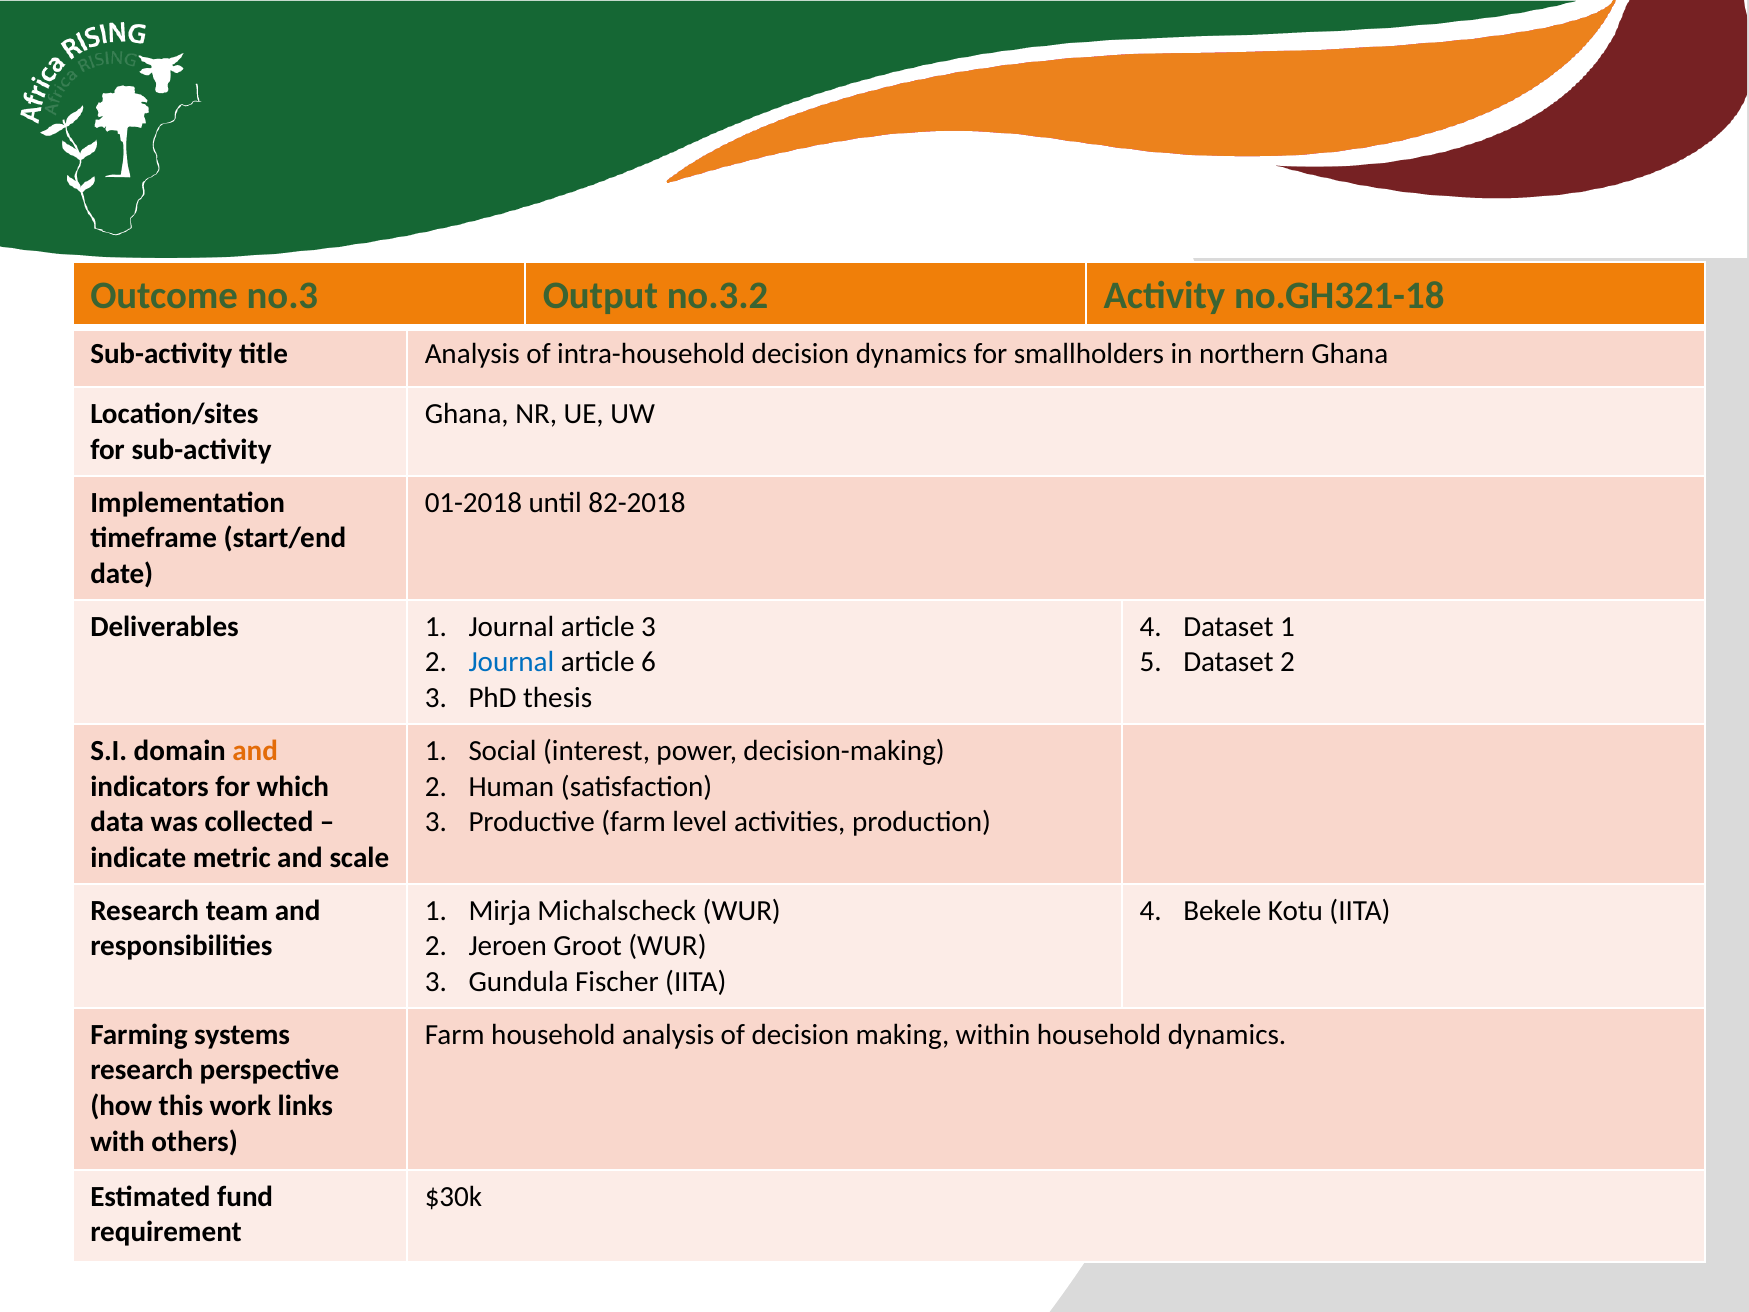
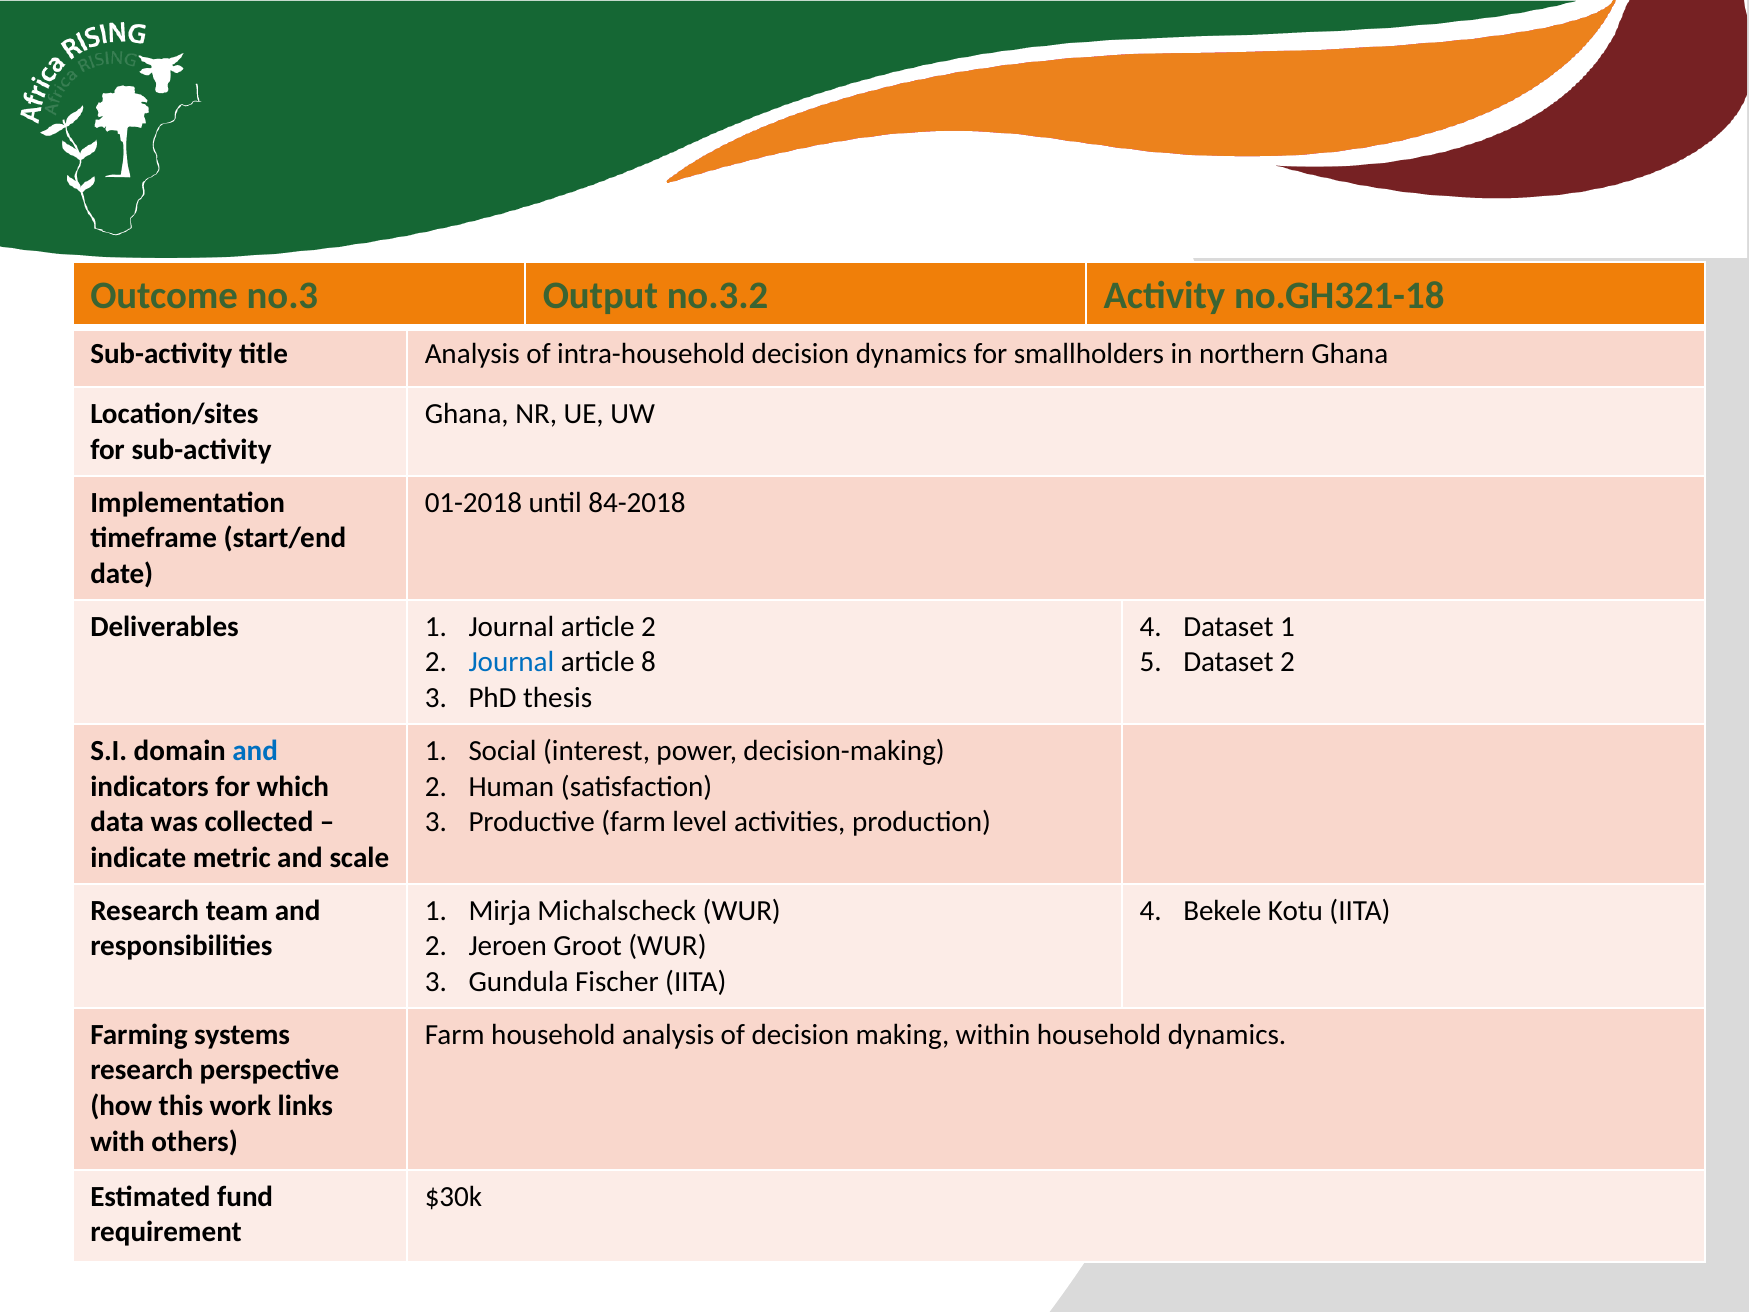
82-2018: 82-2018 -> 84-2018
article 3: 3 -> 2
6: 6 -> 8
and at (255, 751) colour: orange -> blue
